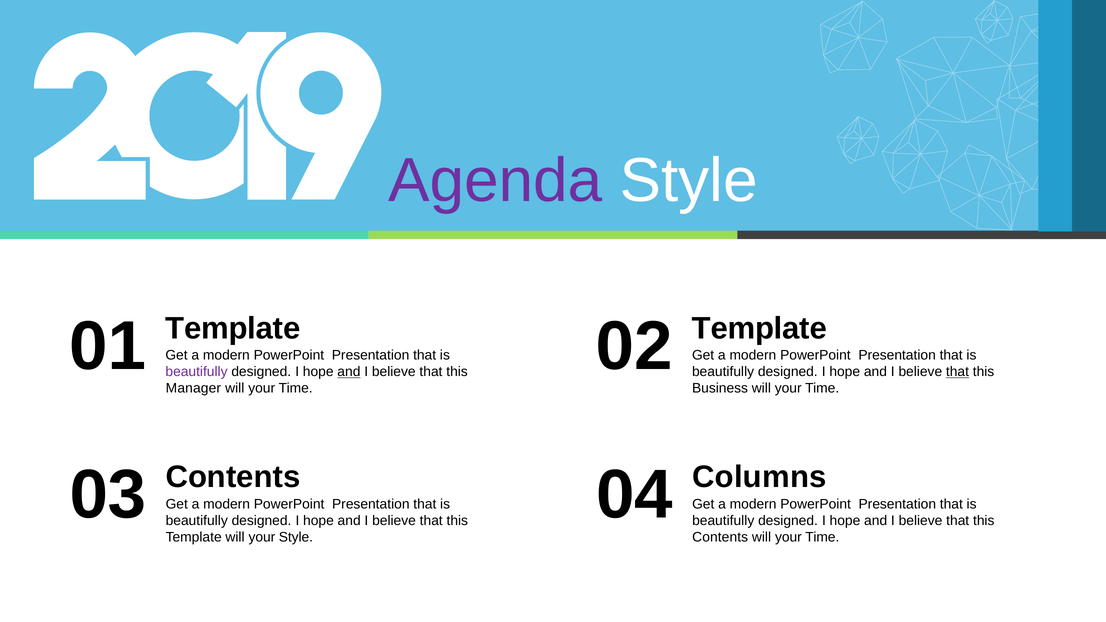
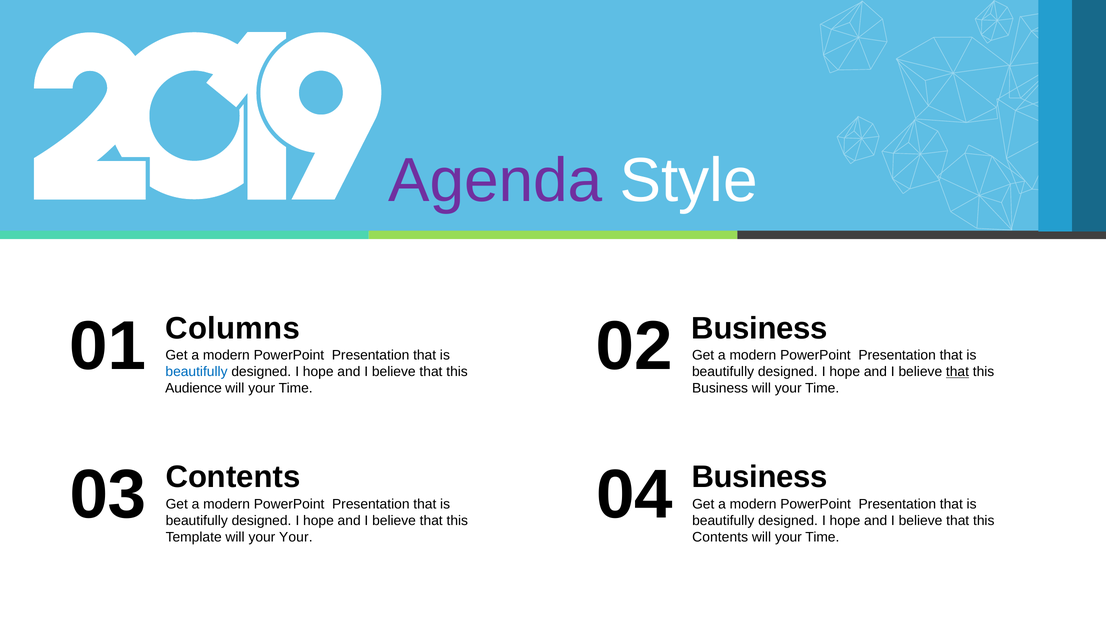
Template at (233, 328): Template -> Columns
Template at (759, 328): Template -> Business
beautifully at (197, 372) colour: purple -> blue
and at (349, 372) underline: present -> none
Manager: Manager -> Audience
Columns at (759, 477): Columns -> Business
your Style: Style -> Your
